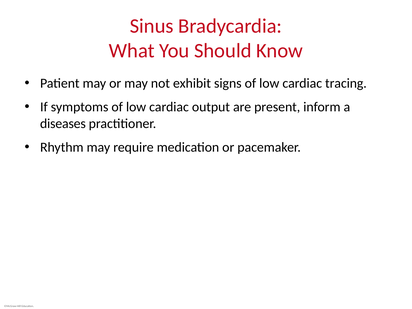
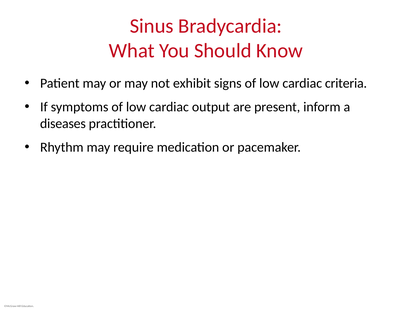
tracing: tracing -> criteria
